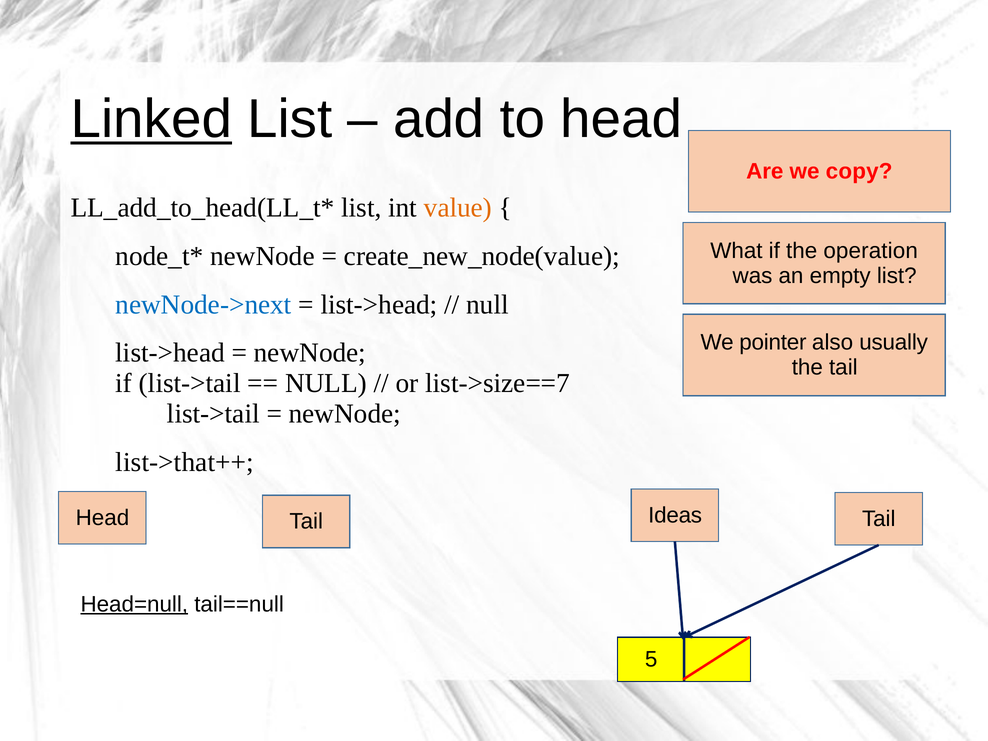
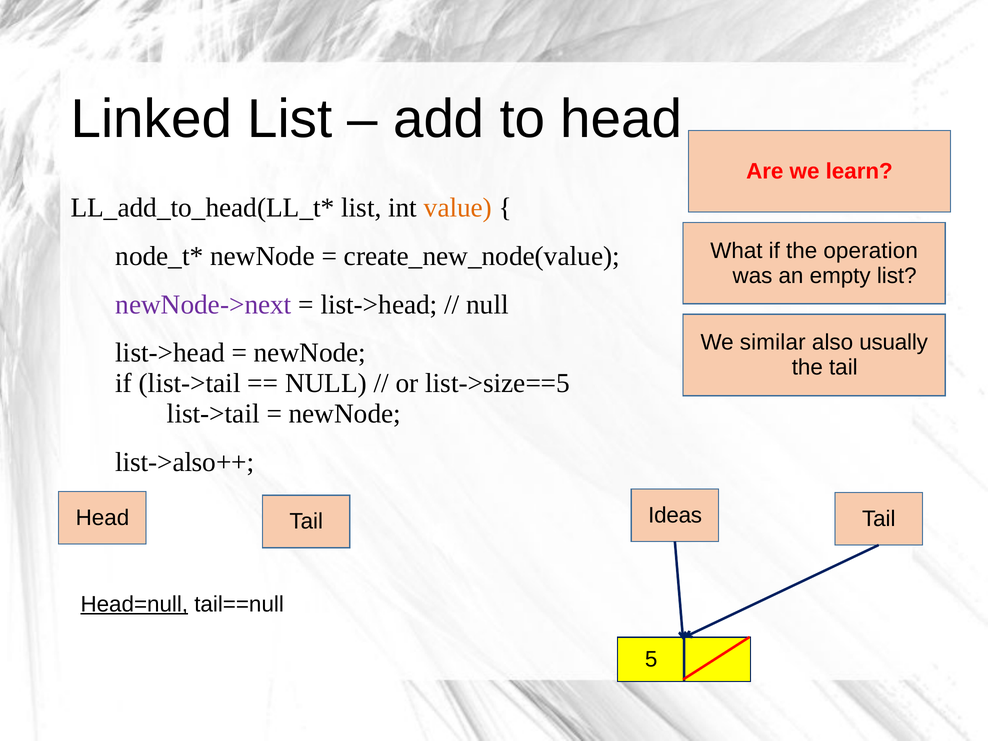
Linked underline: present -> none
copy: copy -> learn
newNode->next colour: blue -> purple
pointer: pointer -> similar
list->size==7: list->size==7 -> list->size==5
list->that++: list->that++ -> list->also++
